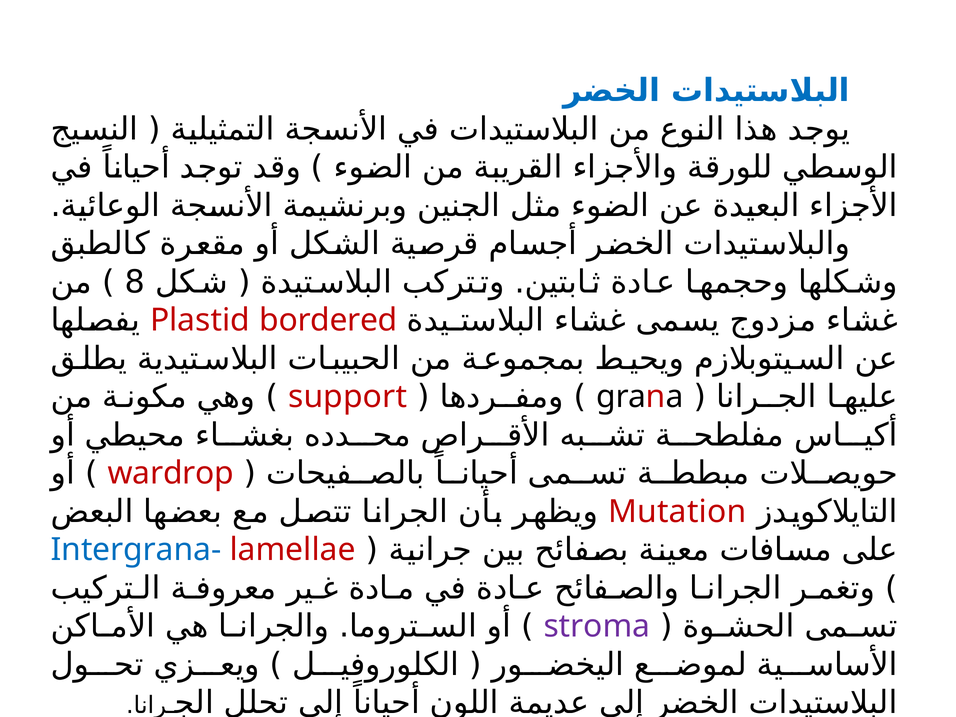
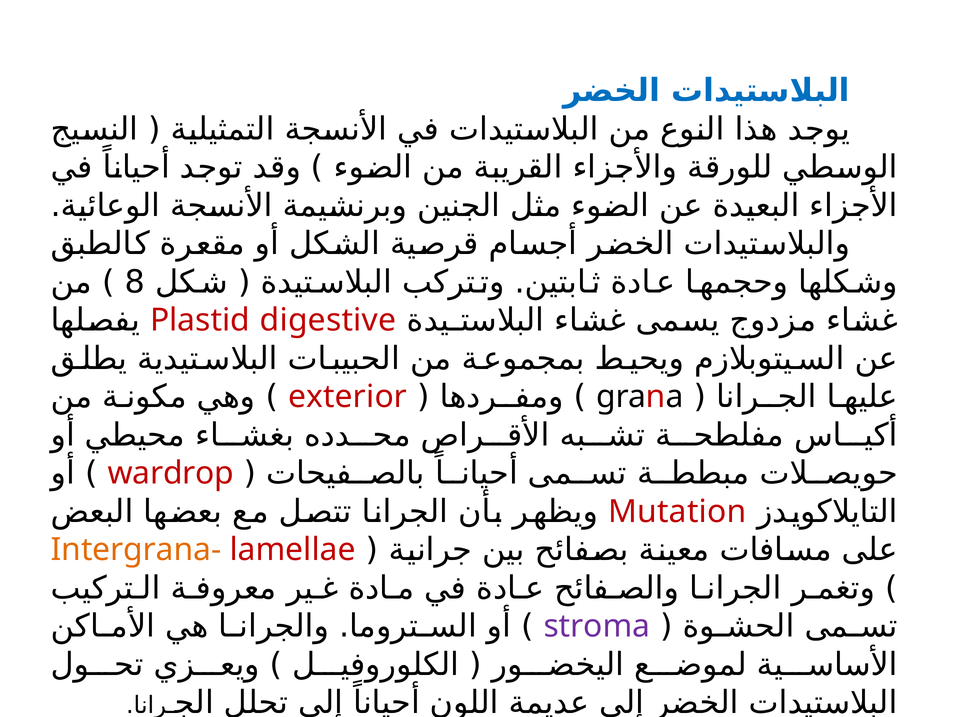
bordered: bordered -> digestive
support: support -> exterior
Intergrana- colour: blue -> orange
